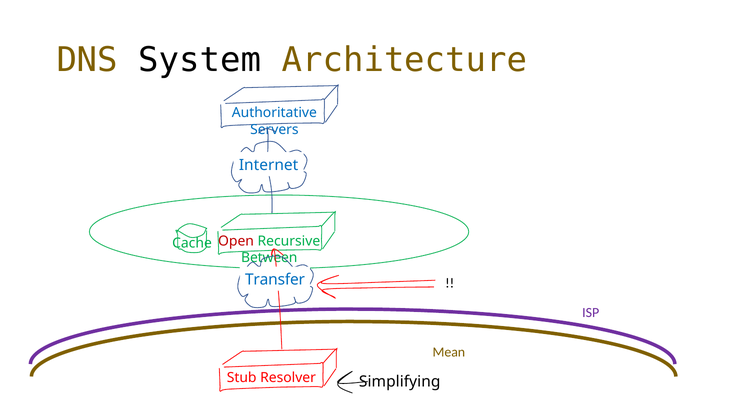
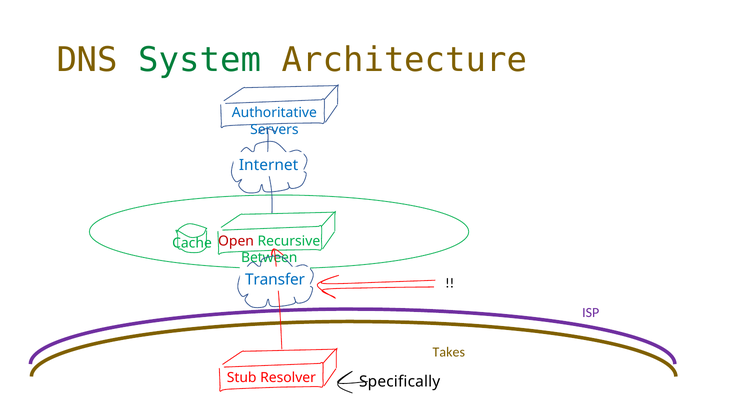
System colour: black -> green
Mean: Mean -> Takes
Simplifying: Simplifying -> Specifically
